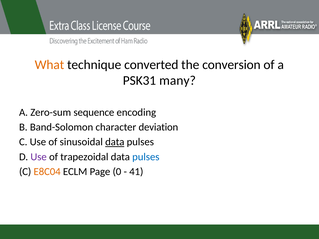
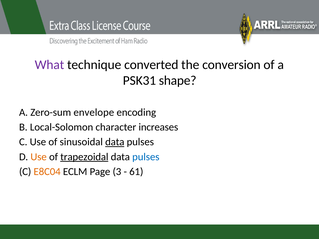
What colour: orange -> purple
many: many -> shape
sequence: sequence -> envelope
Band-Solomon: Band-Solomon -> Local-Solomon
deviation: deviation -> increases
Use at (39, 157) colour: purple -> orange
trapezoidal underline: none -> present
0: 0 -> 3
41: 41 -> 61
